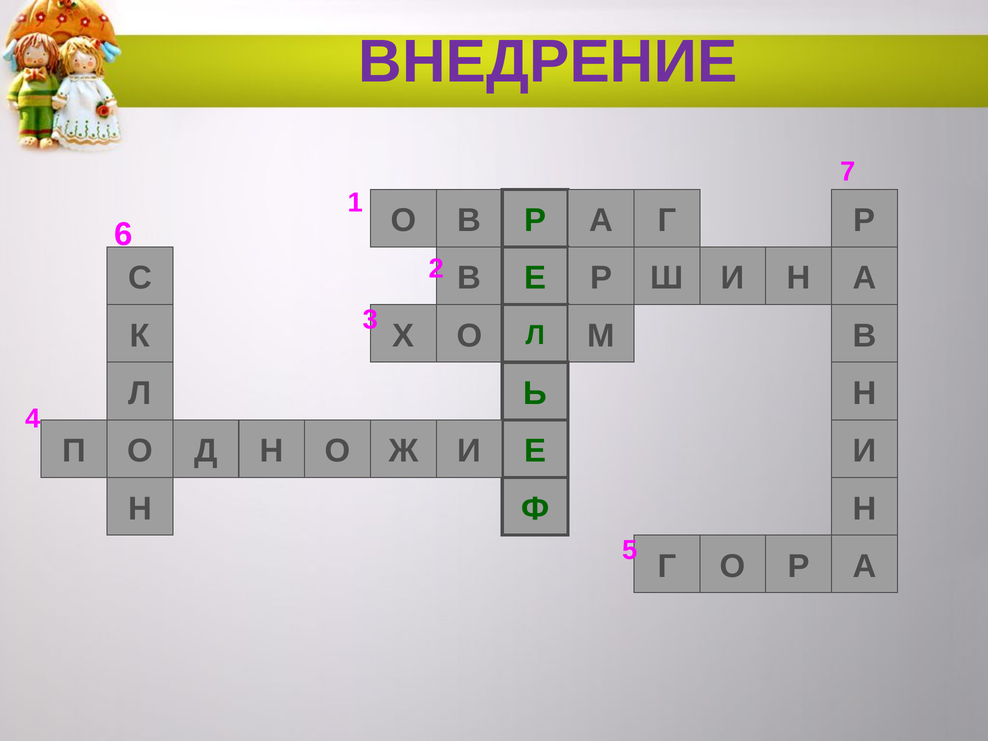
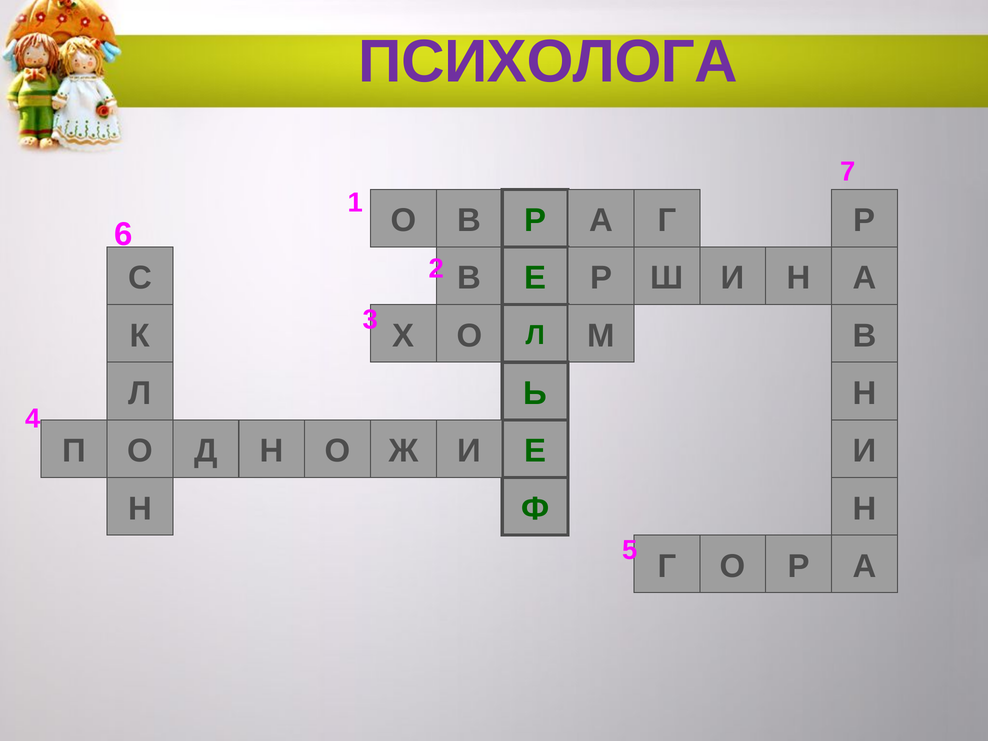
ВНЕДРЕНИЕ: ВНЕДРЕНИЕ -> ПСИХОЛОГА
